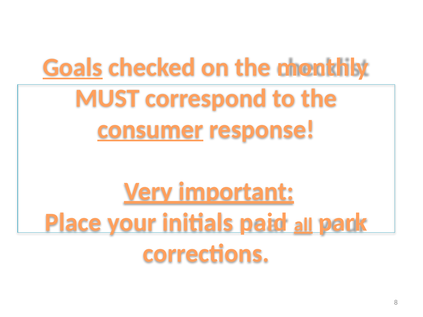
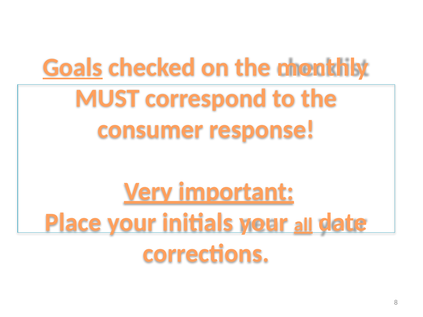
consumer underline: present -> none
initials paid: paid -> your
park: park -> date
